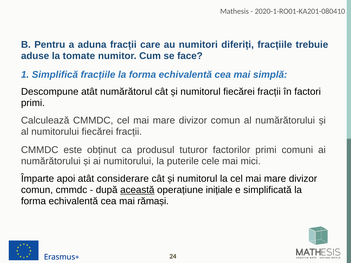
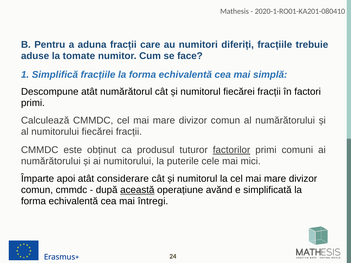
factorilor underline: none -> present
inițiale: inițiale -> avănd
rămași: rămași -> întregi
